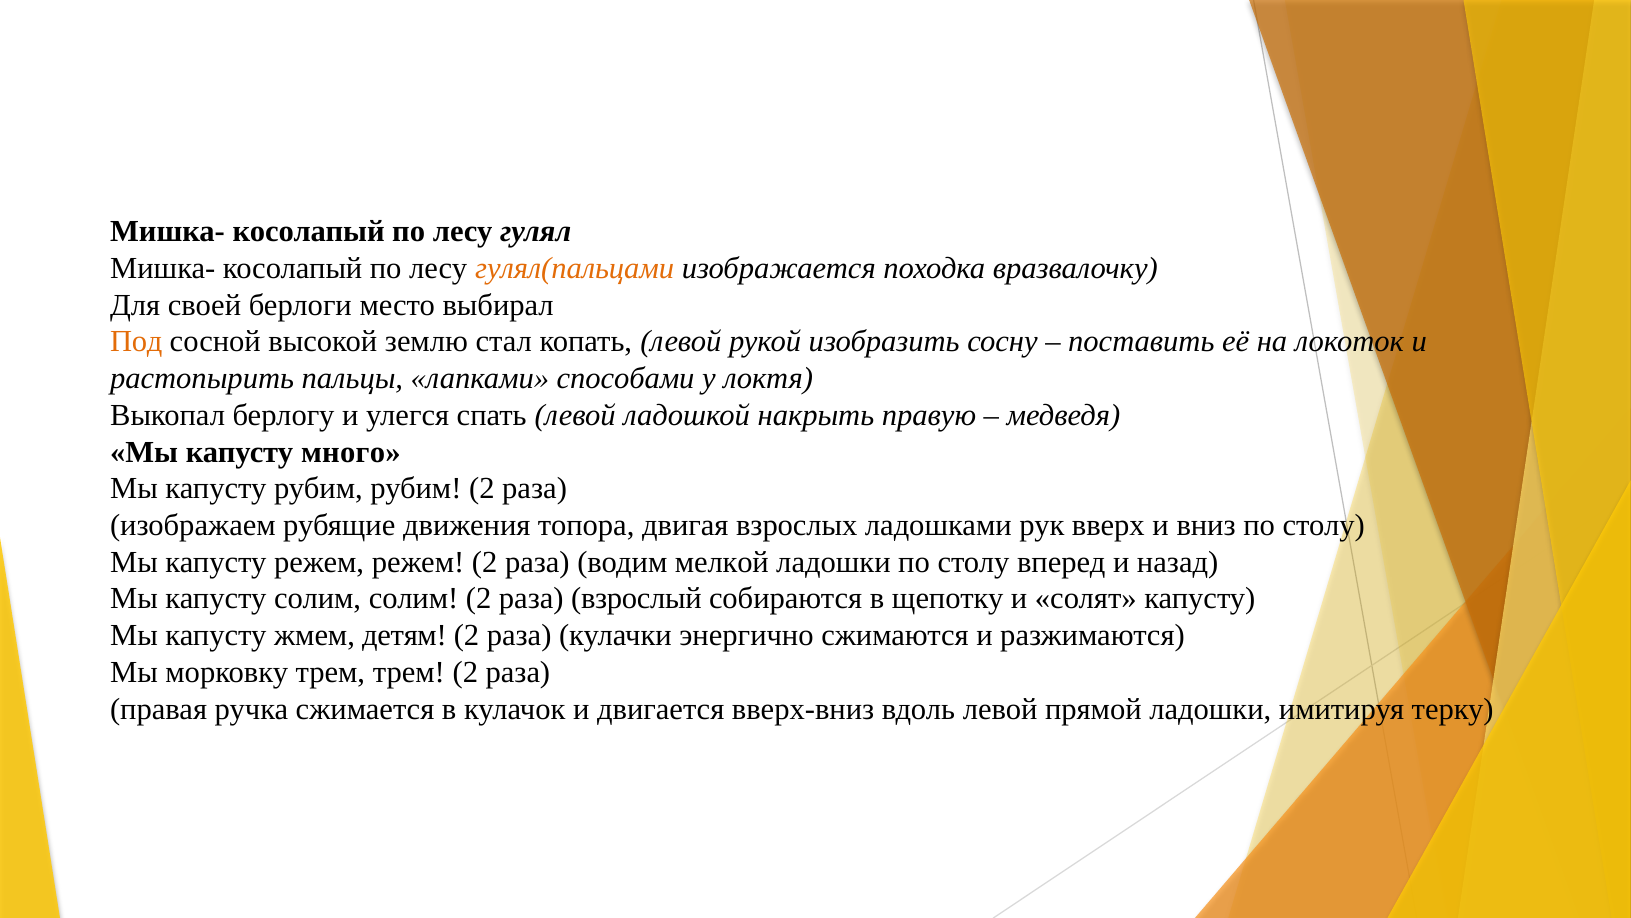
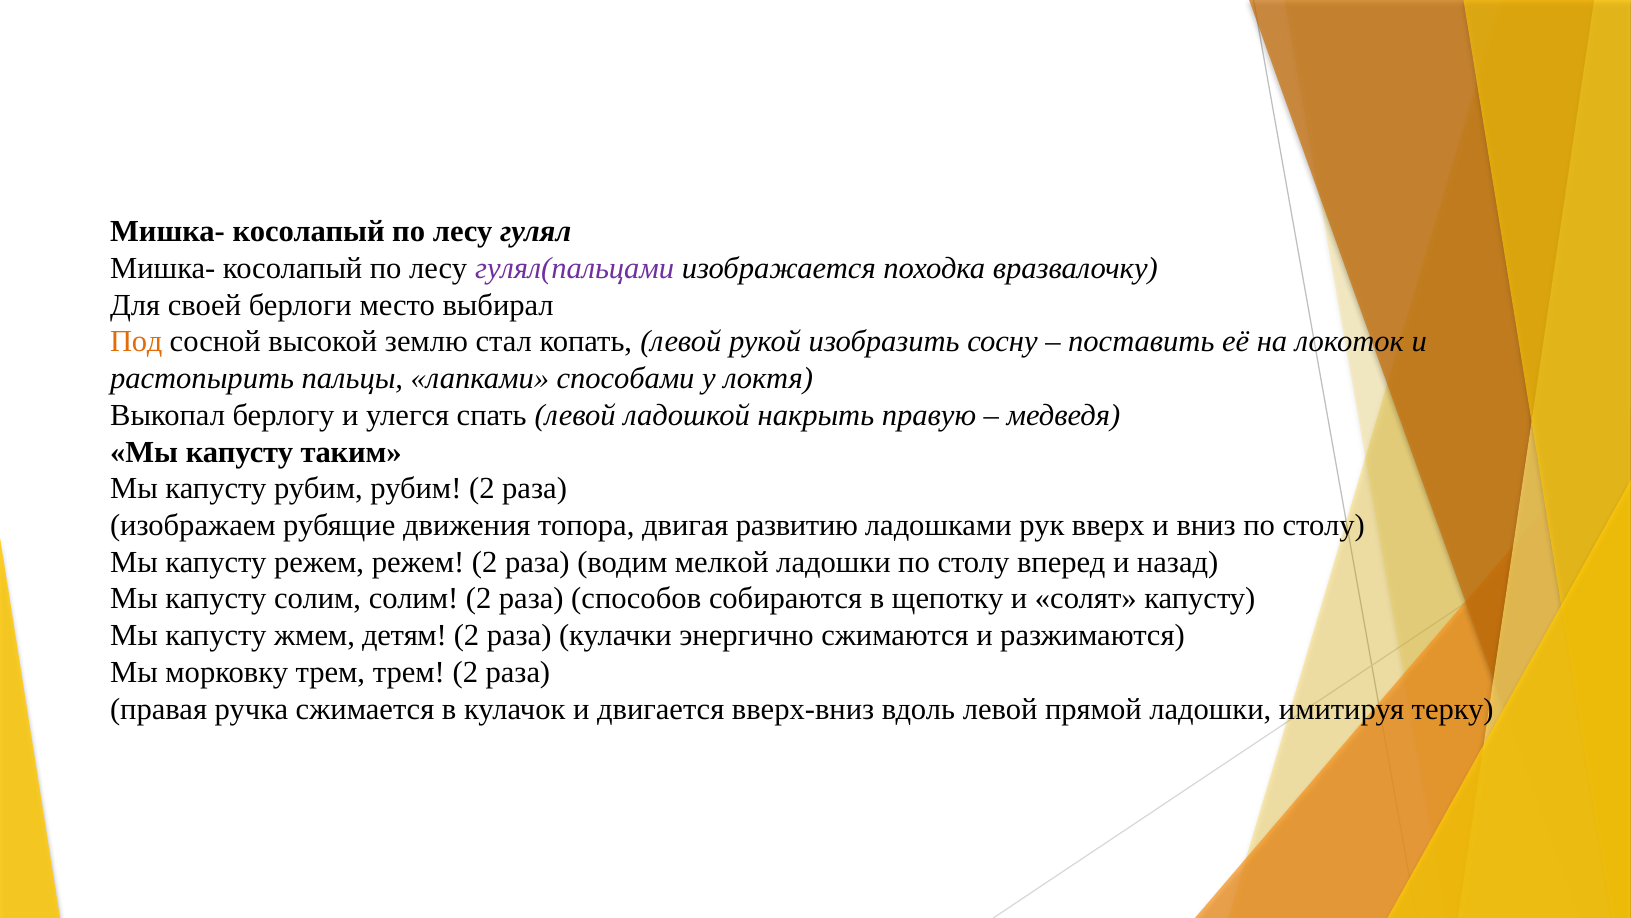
гулял(пальцами colour: orange -> purple
много: много -> таким
взрослых: взрослых -> развитию
взрослый: взрослый -> способов
